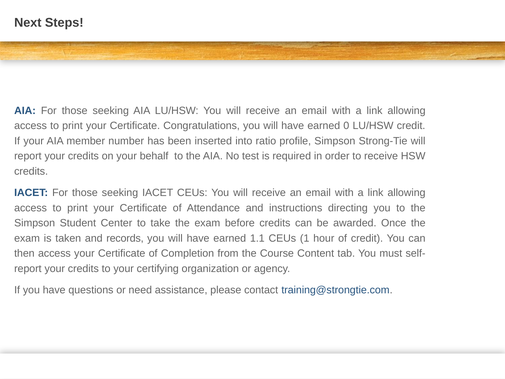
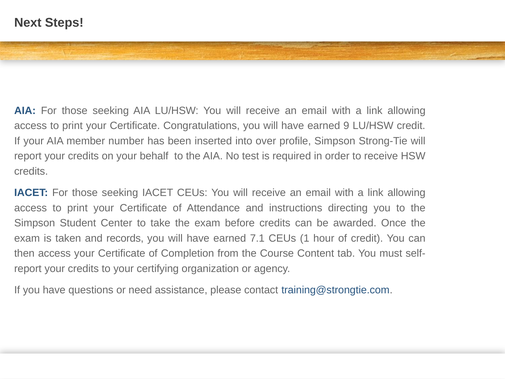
0: 0 -> 9
ratio: ratio -> over
1.1: 1.1 -> 7.1
